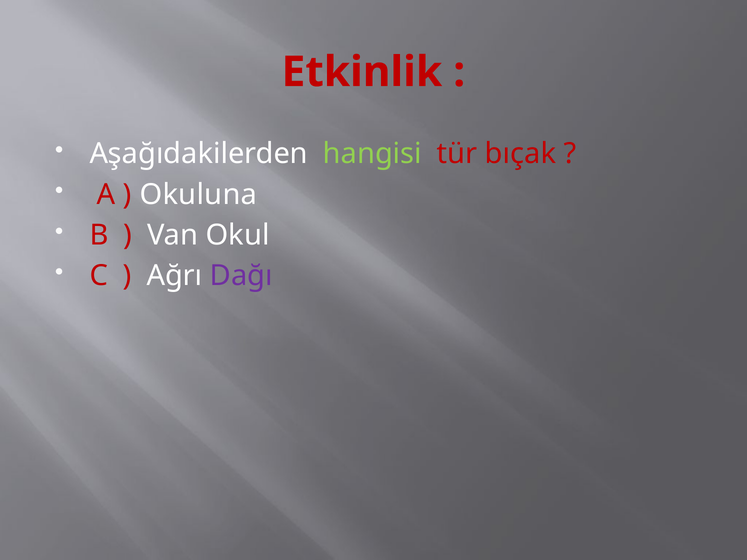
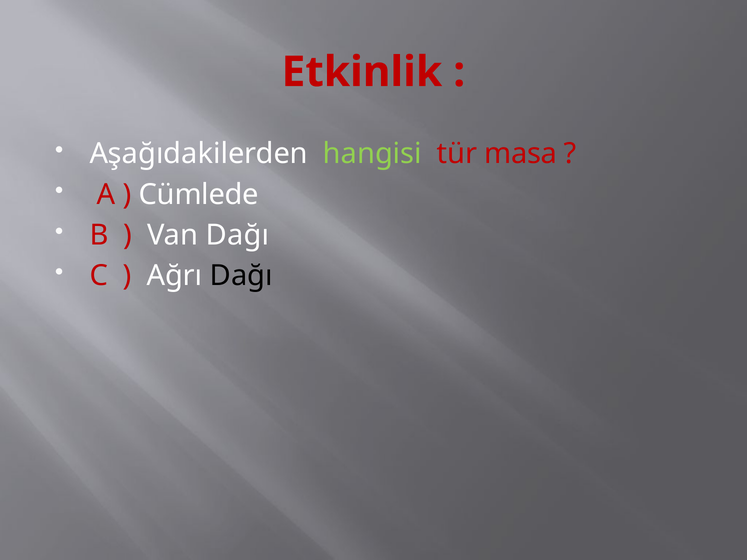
bıçak: bıçak -> masa
Okuluna: Okuluna -> Cümlede
Van Okul: Okul -> Dağı
Dağı at (241, 276) colour: purple -> black
